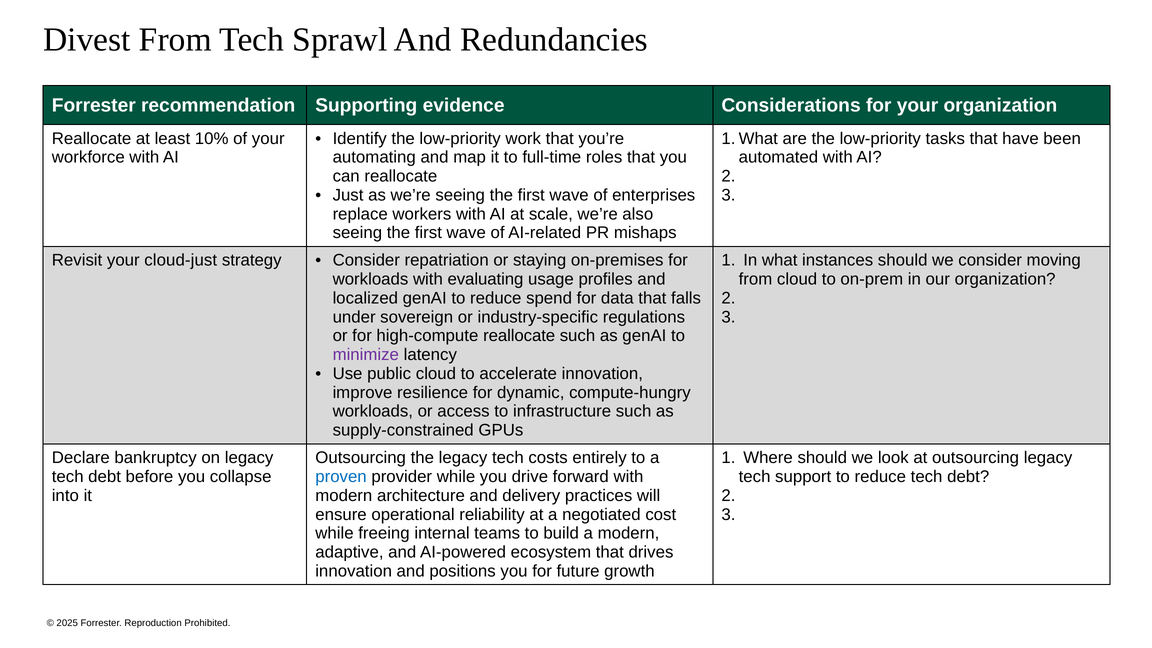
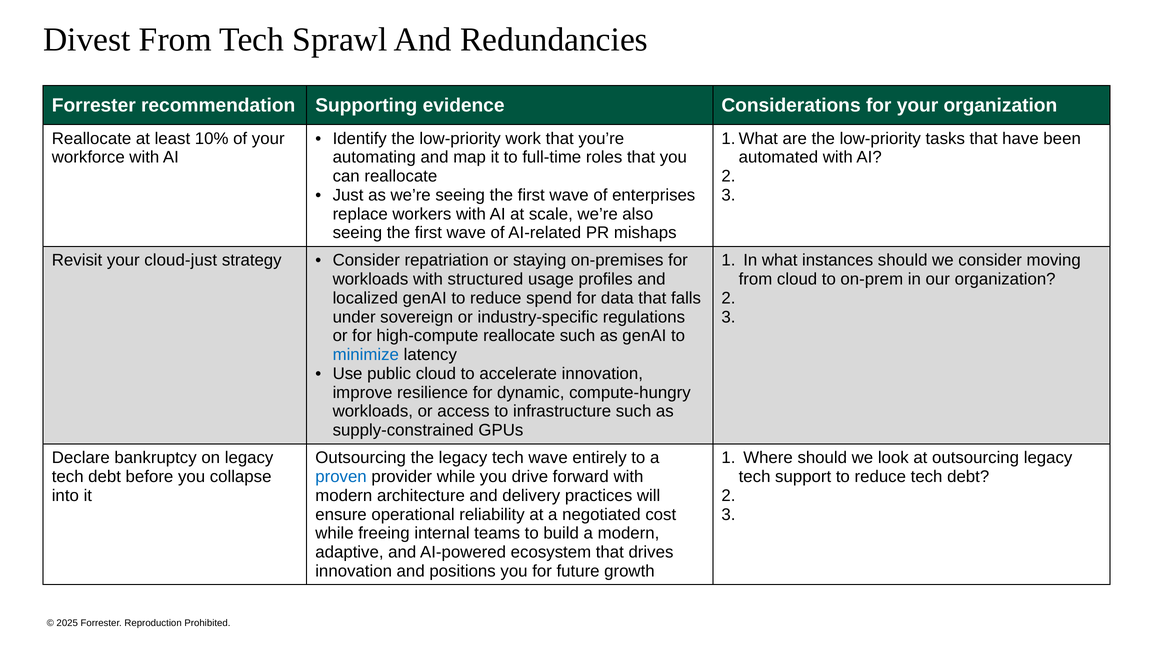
evaluating: evaluating -> structured
minimize colour: purple -> blue
tech costs: costs -> wave
